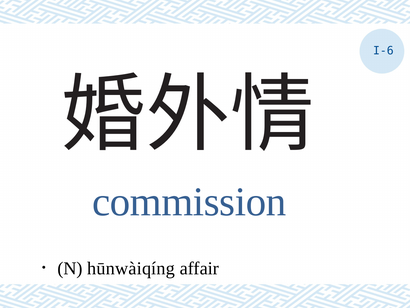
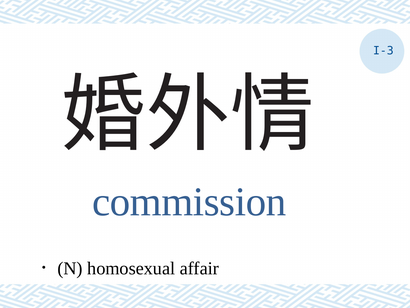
I-6: I-6 -> I-3
hūnwàiqíng: hūnwàiqíng -> homosexual
